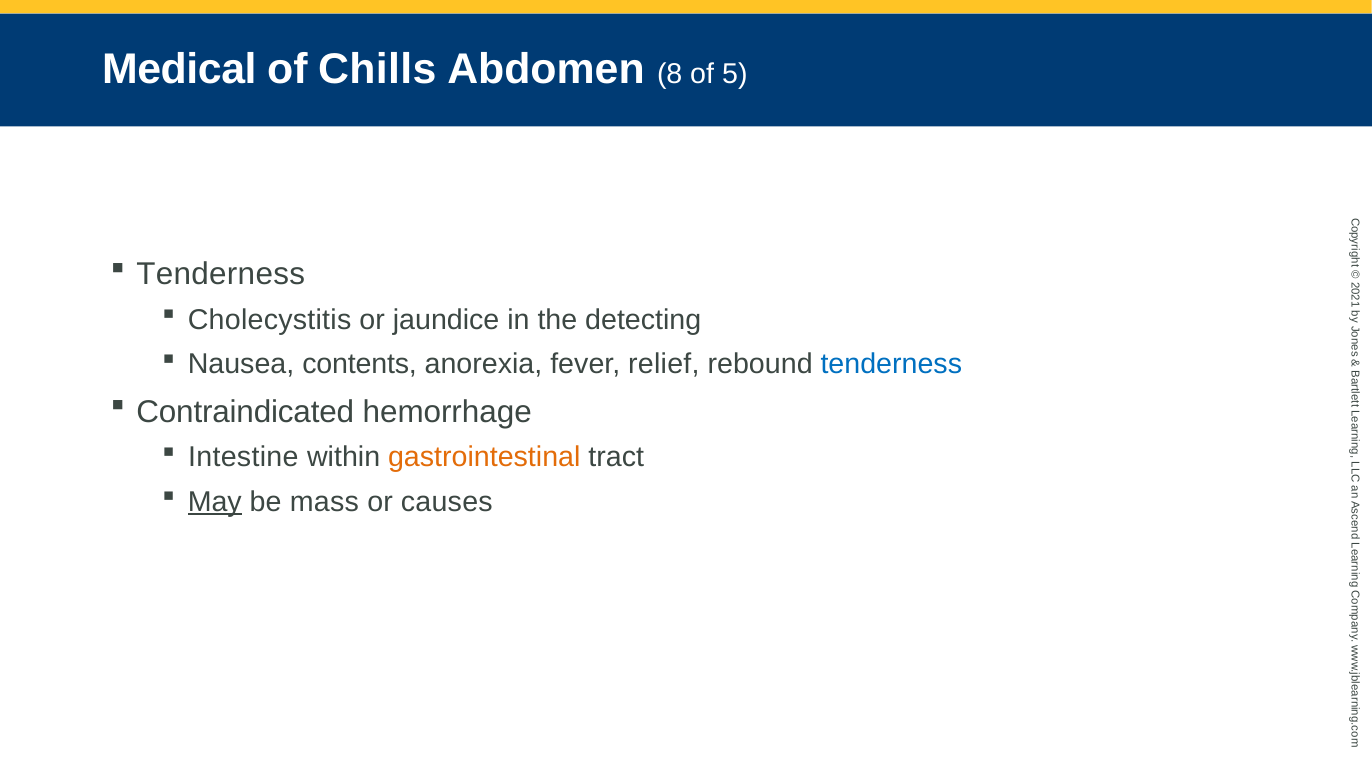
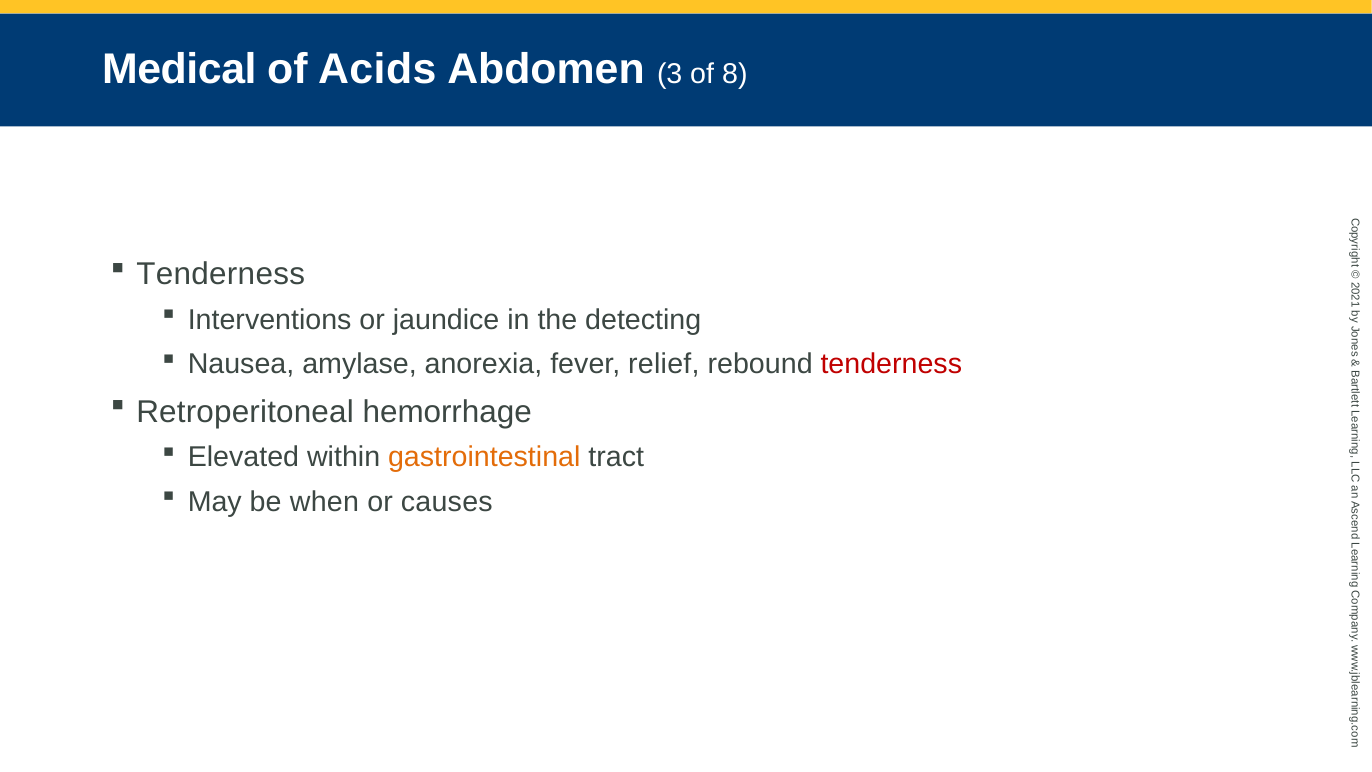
Chills: Chills -> Acids
8: 8 -> 3
5: 5 -> 8
Cholecystitis: Cholecystitis -> Interventions
contents: contents -> amylase
tenderness at (891, 364) colour: blue -> red
Contraindicated: Contraindicated -> Retroperitoneal
Intestine: Intestine -> Elevated
May underline: present -> none
mass: mass -> when
